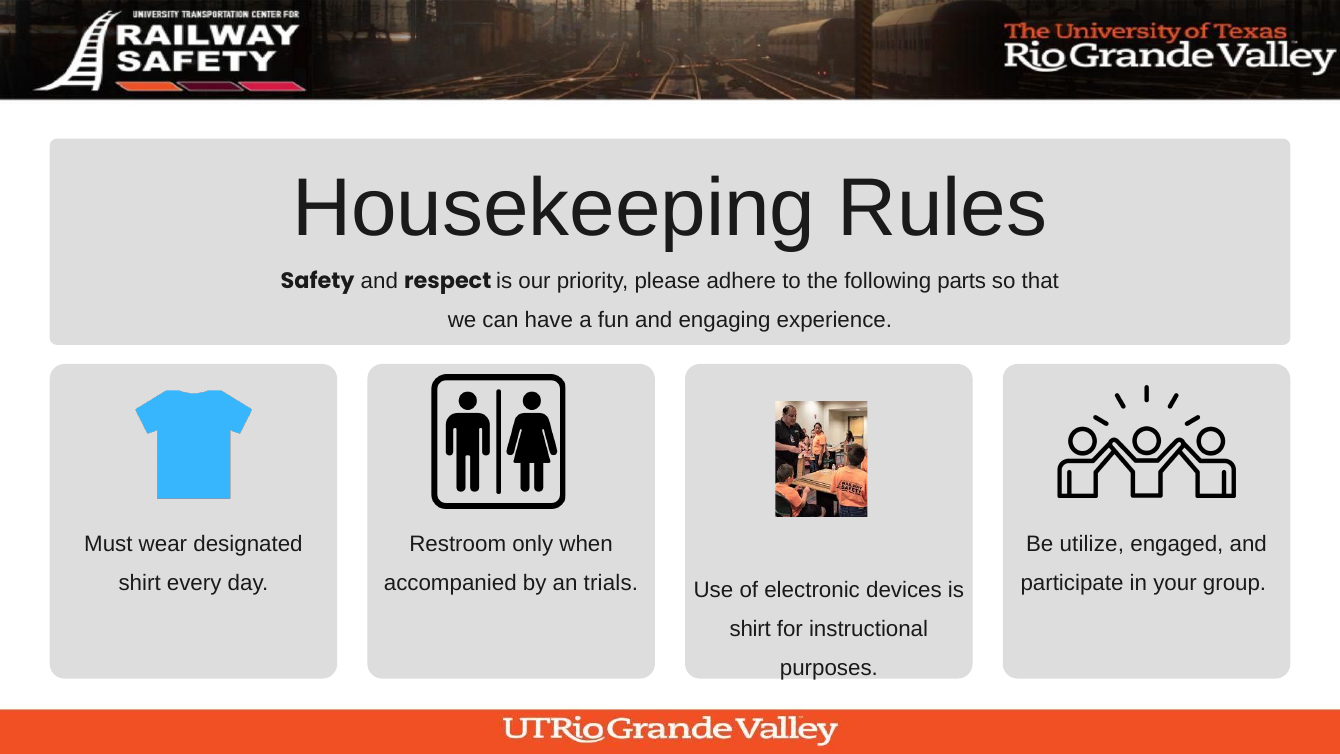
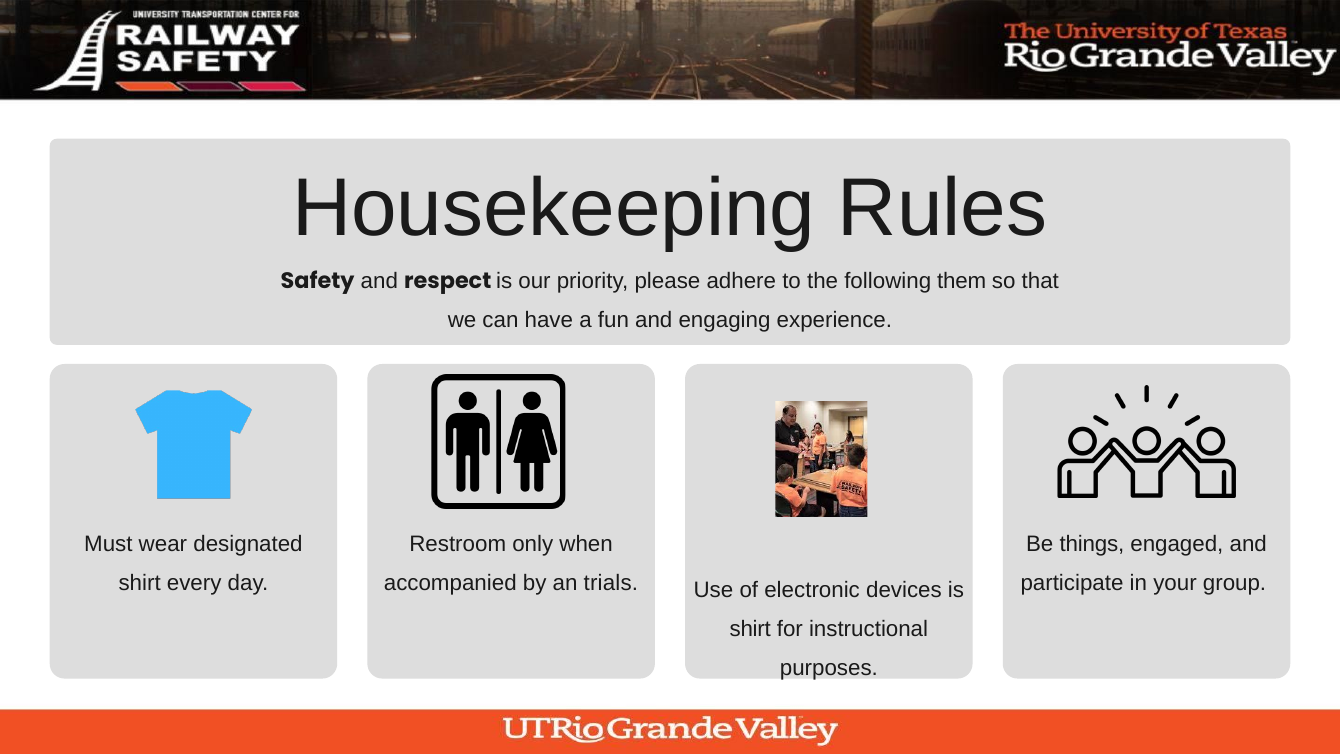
parts: parts -> them
utilize: utilize -> things
